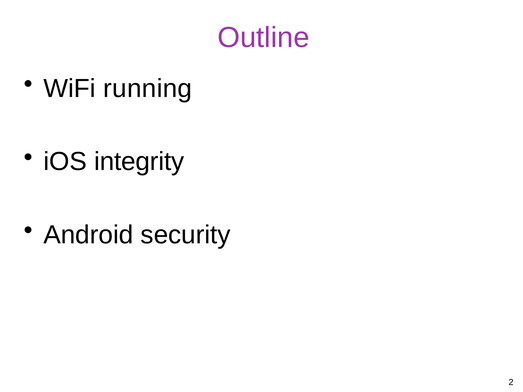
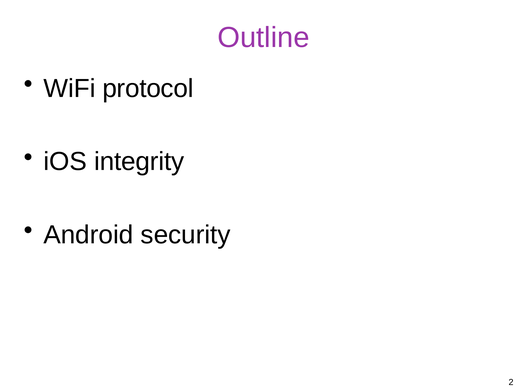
running: running -> protocol
